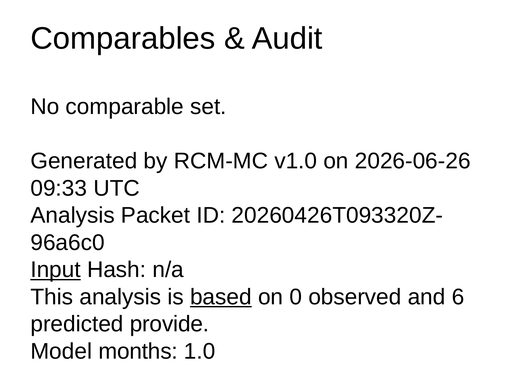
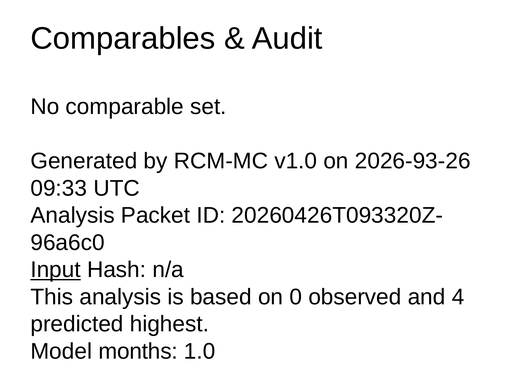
2026-06-26: 2026-06-26 -> 2026-93-26
based underline: present -> none
6: 6 -> 4
provide: provide -> highest
